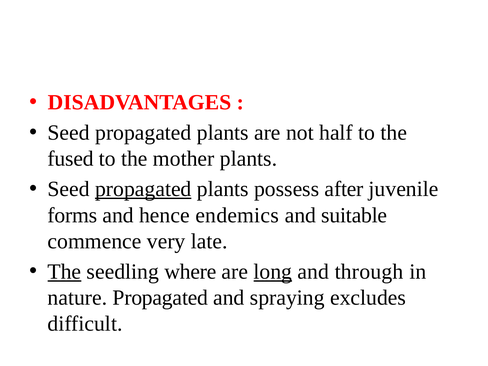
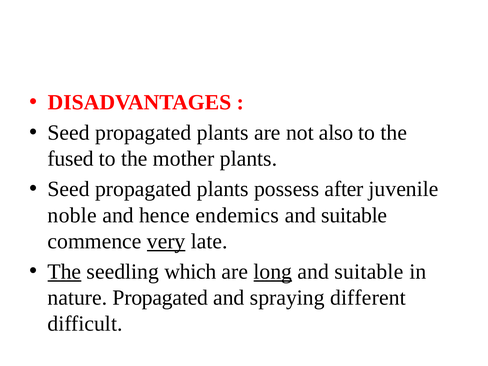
half: half -> also
propagated at (143, 189) underline: present -> none
forms: forms -> noble
very underline: none -> present
where: where -> which
through at (369, 272): through -> suitable
excludes: excludes -> different
